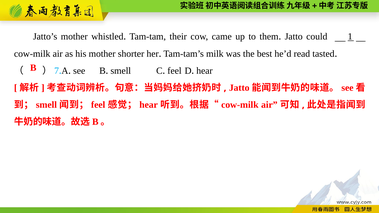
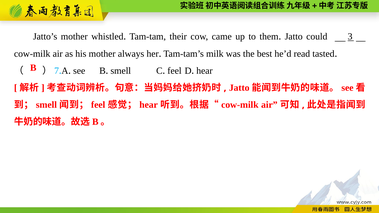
1: 1 -> 3
shorter: shorter -> always
